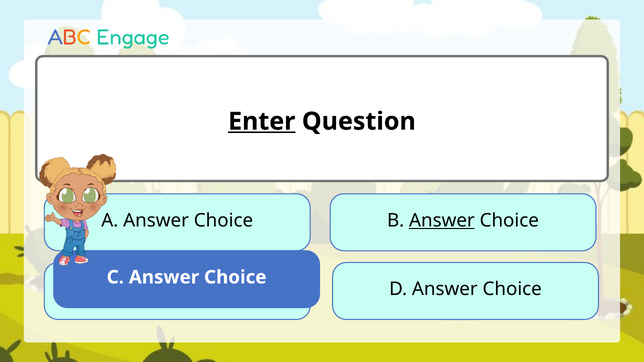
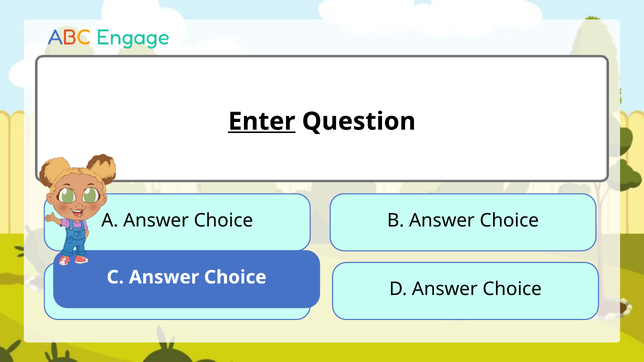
Answer at (442, 221) underline: present -> none
